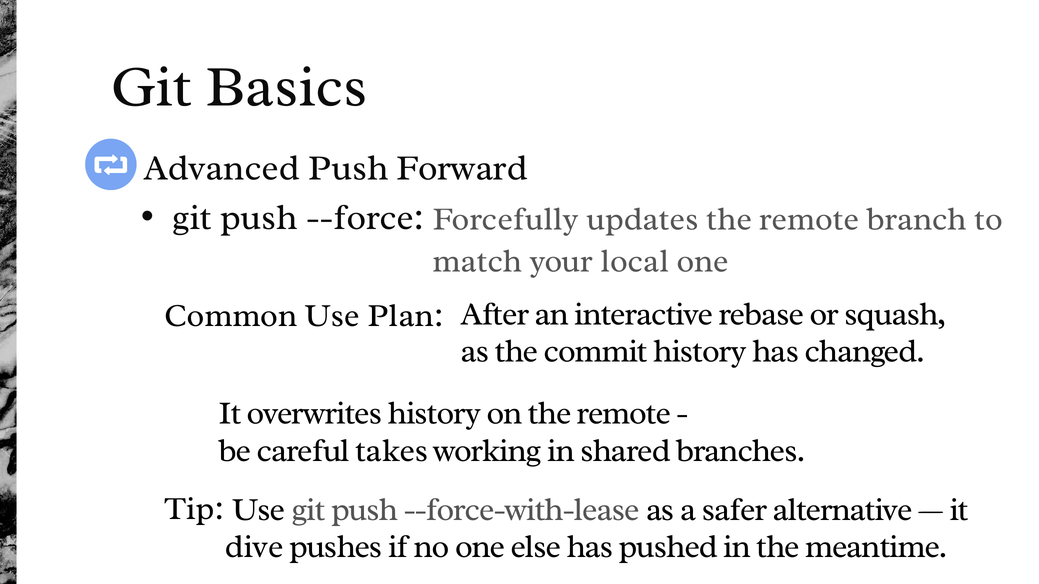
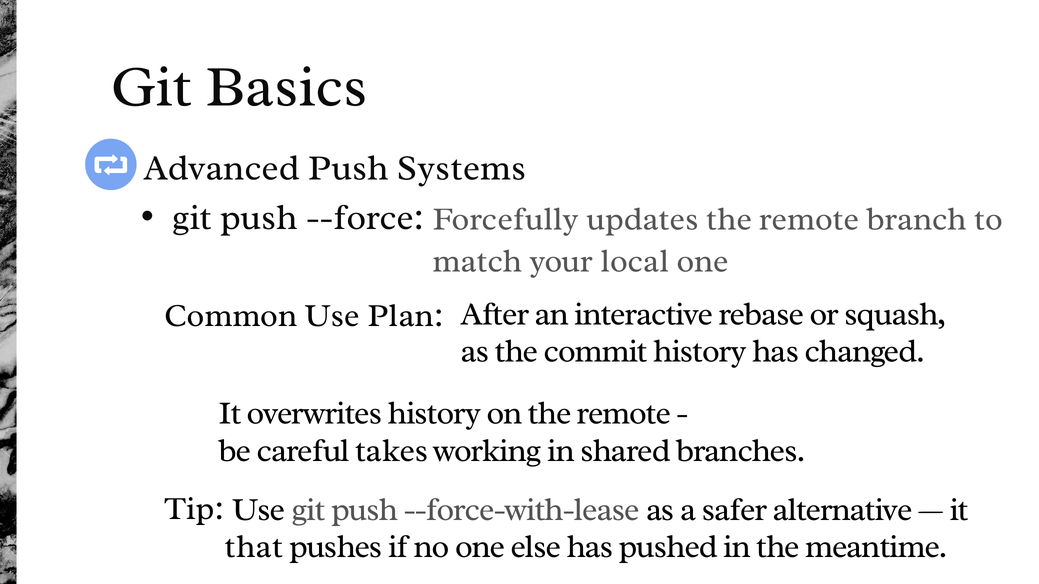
Forward: Forward -> Systems
dive: dive -> that
